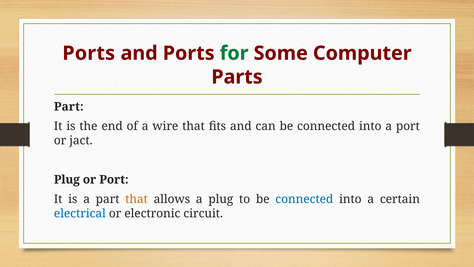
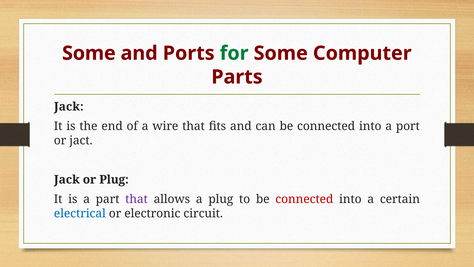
Ports at (89, 53): Ports -> Some
Part at (69, 106): Part -> Jack
Plug at (67, 179): Plug -> Jack
or Port: Port -> Plug
that at (137, 199) colour: orange -> purple
connected at (304, 199) colour: blue -> red
